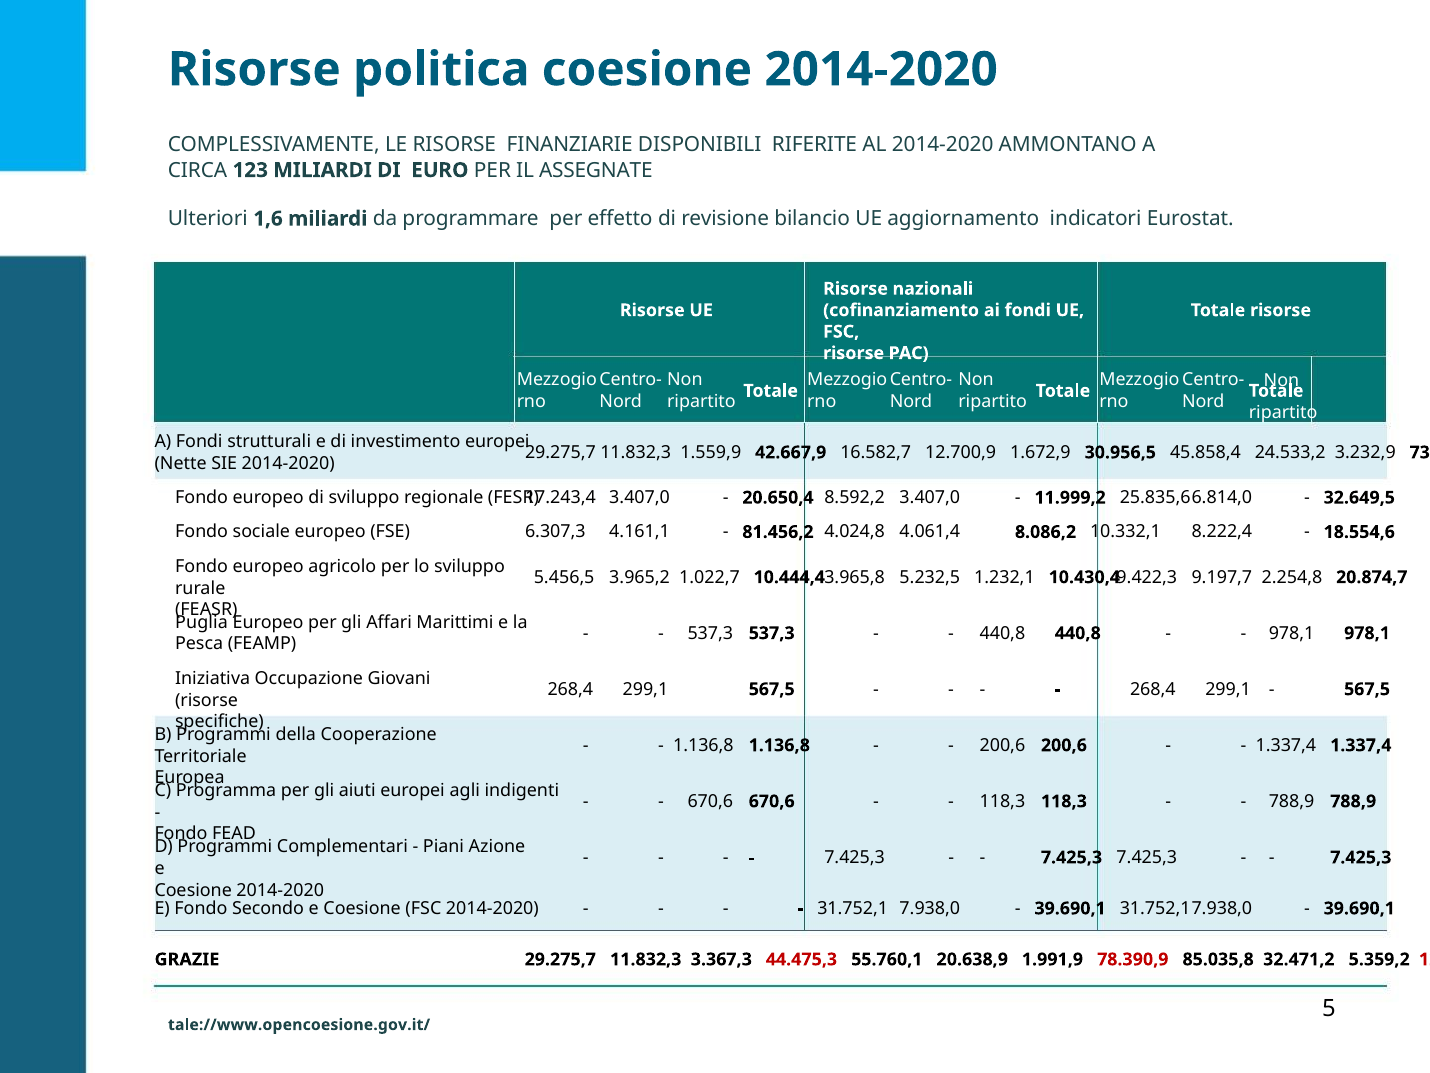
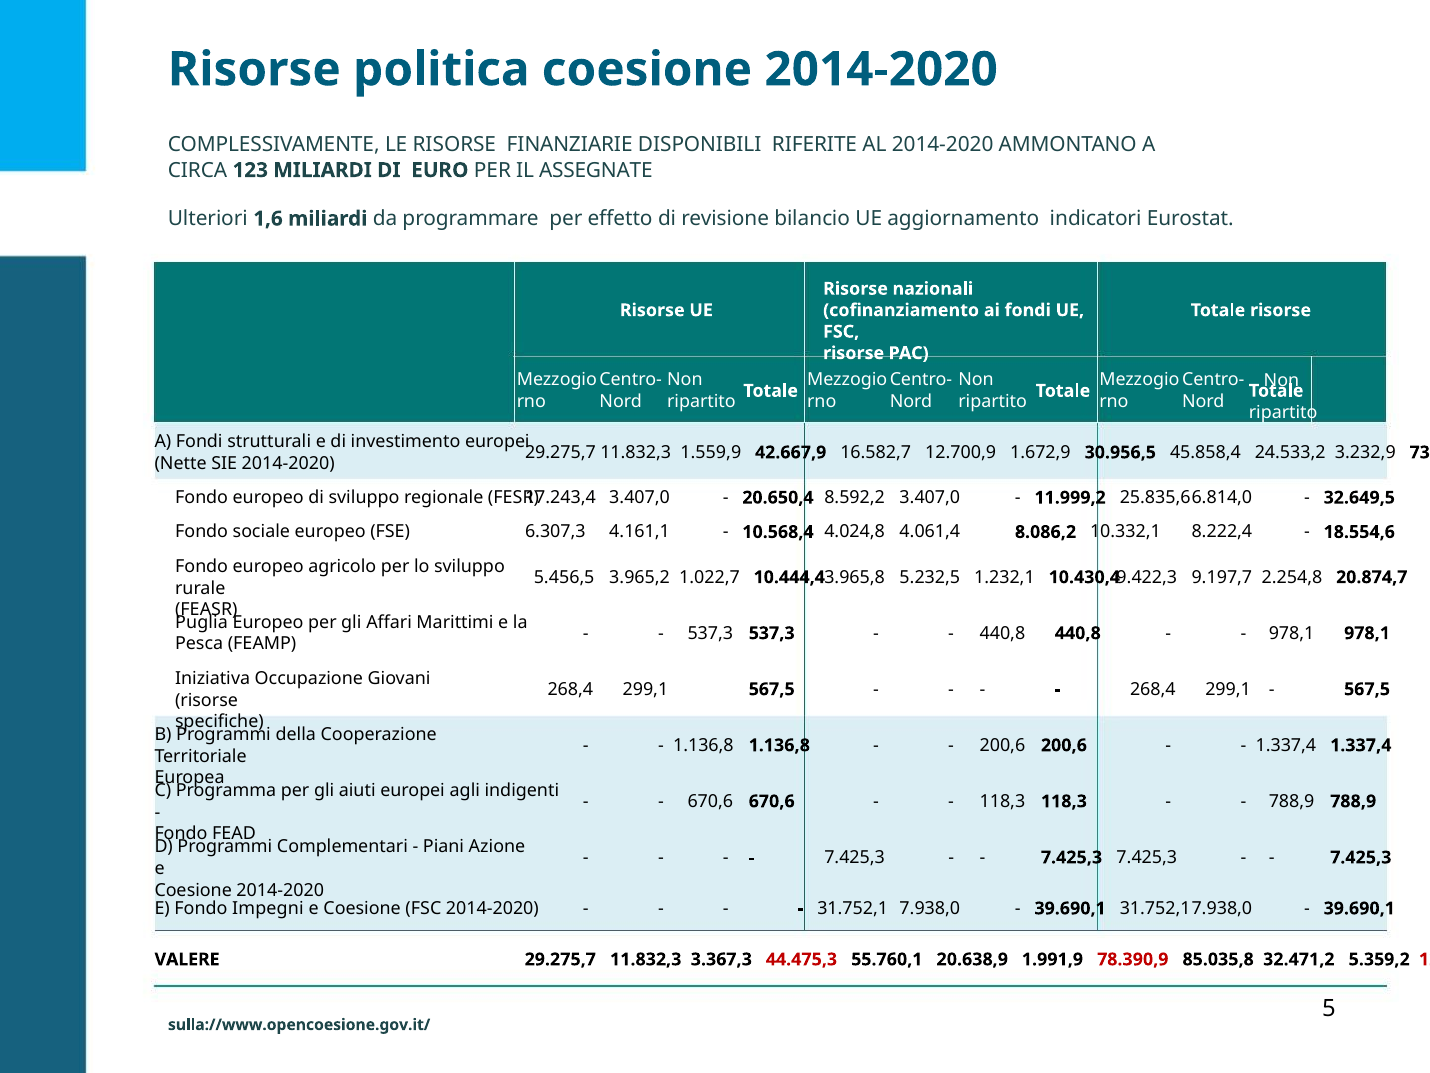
81.456,2: 81.456,2 -> 10.568,4
Secondo: Secondo -> Impegni
GRAZIE: GRAZIE -> VALERE
tale://www.opencoesione.gov.it/: tale://www.opencoesione.gov.it/ -> sulla://www.opencoesione.gov.it/
